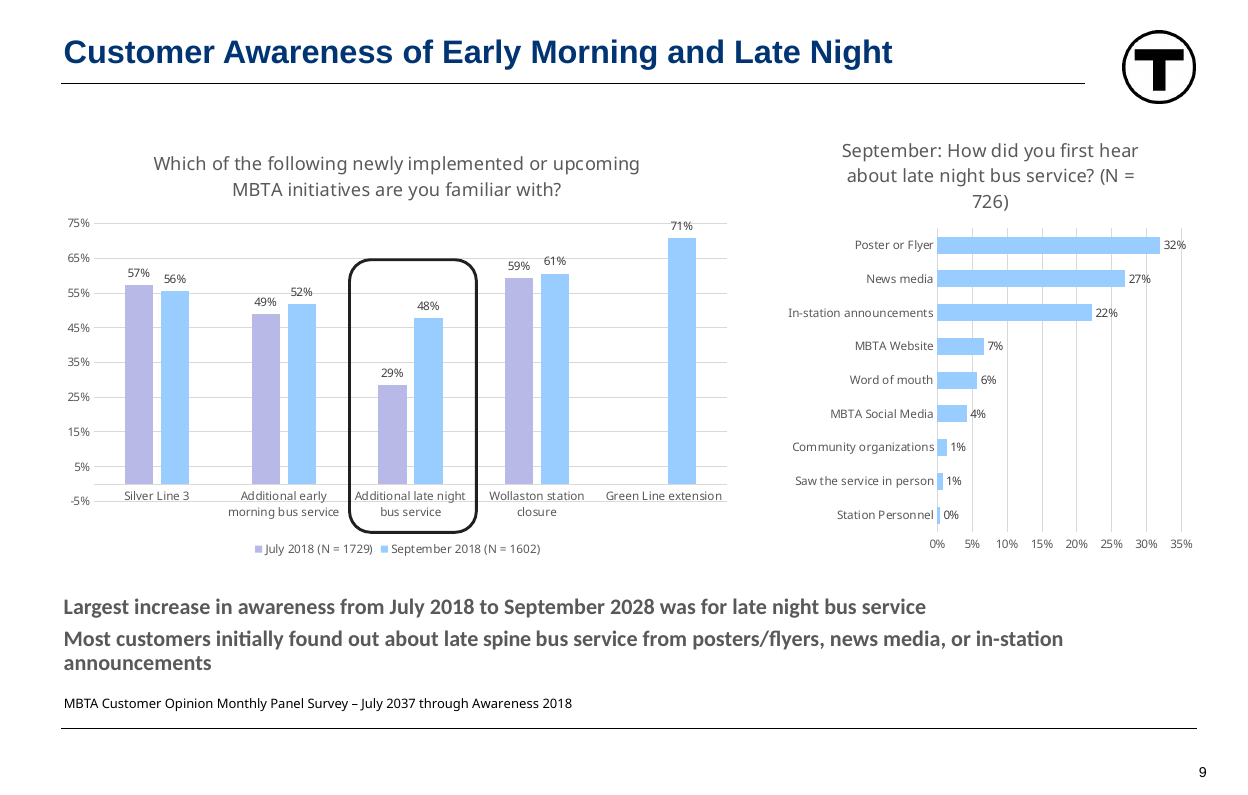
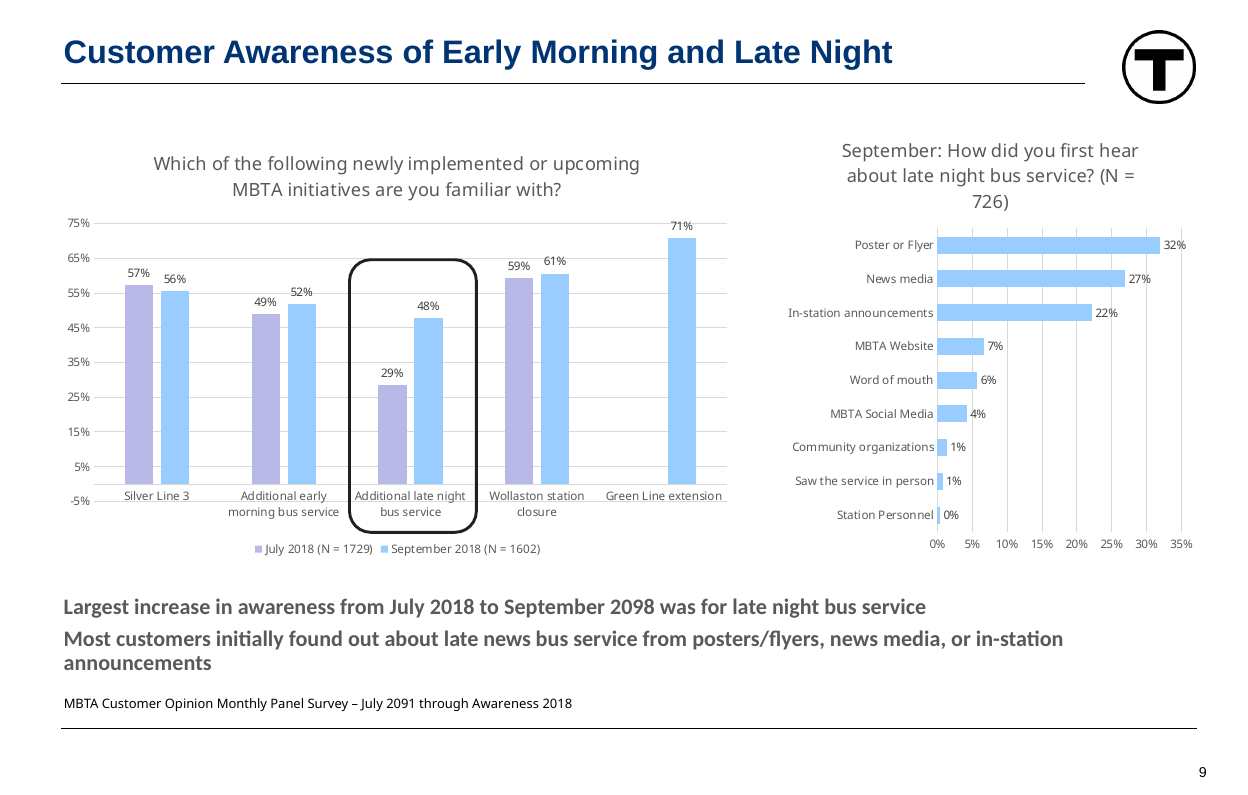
2028: 2028 -> 2098
late spine: spine -> news
2037: 2037 -> 2091
